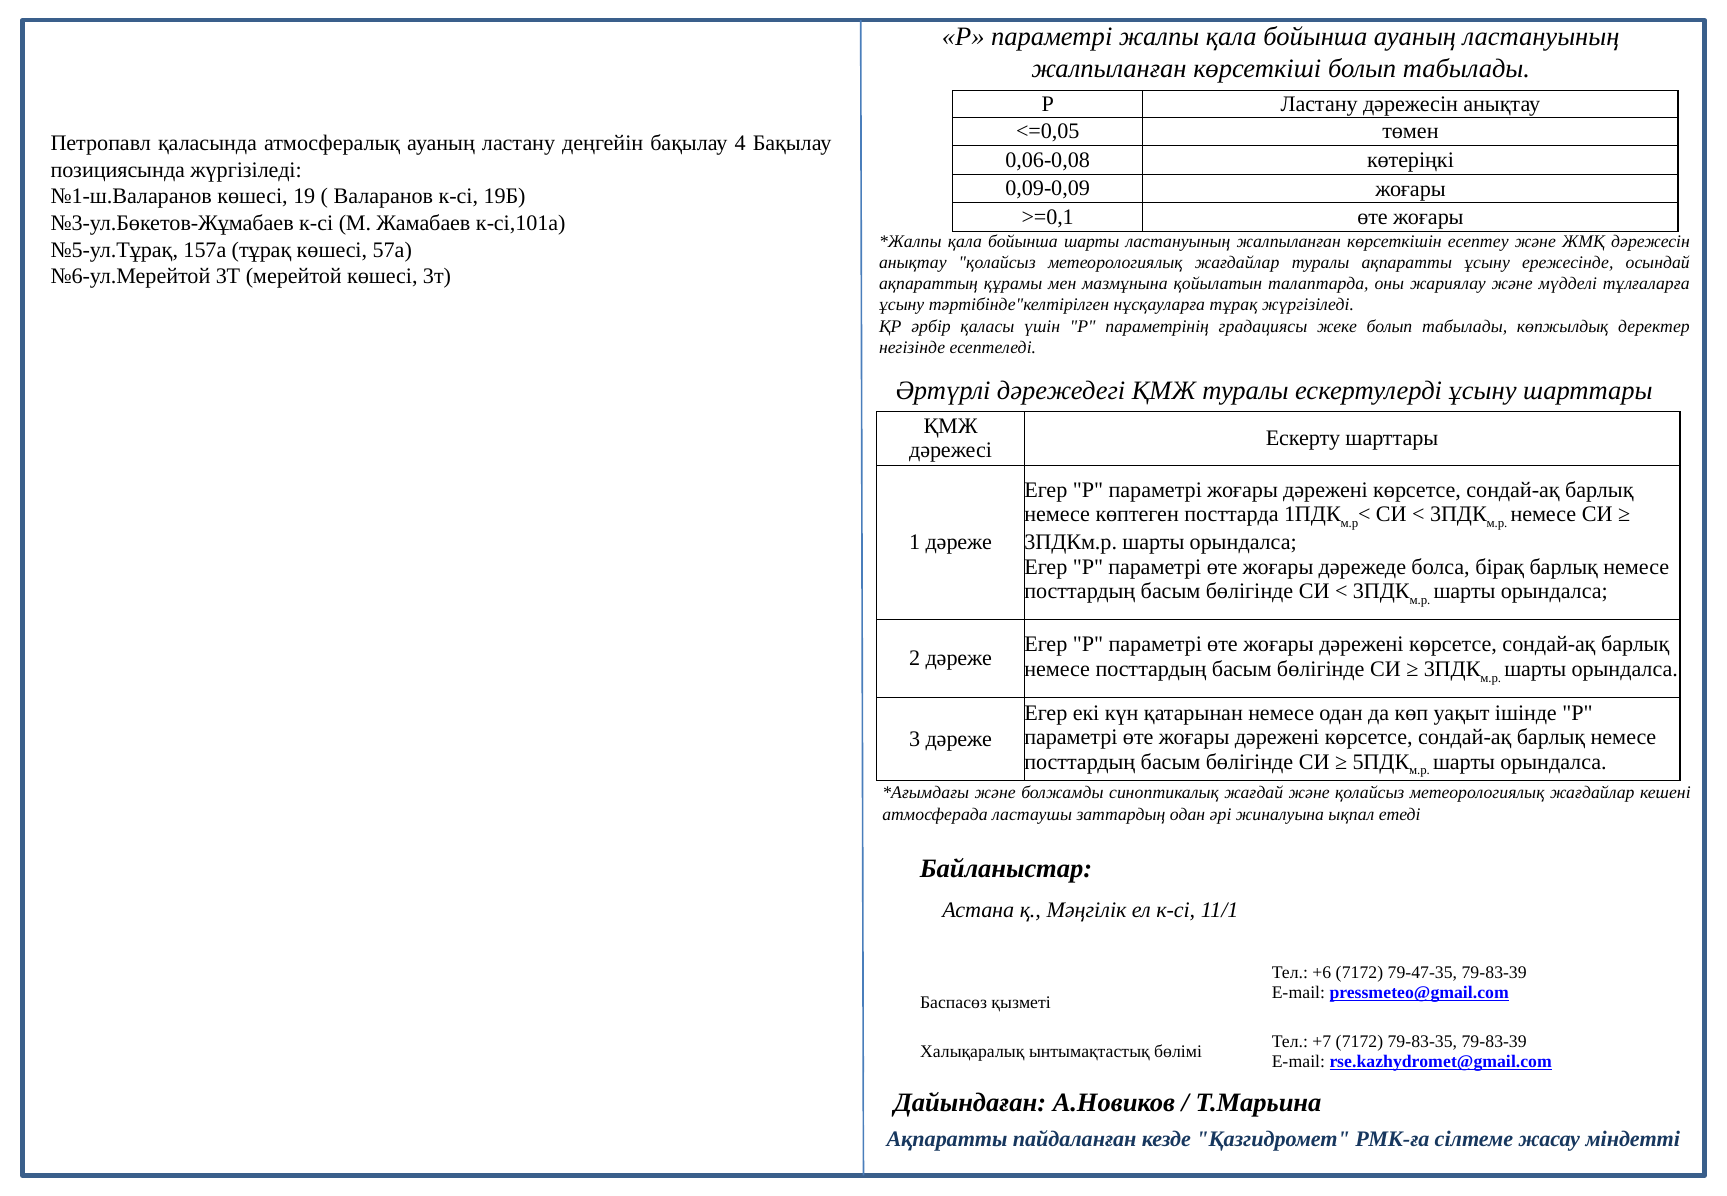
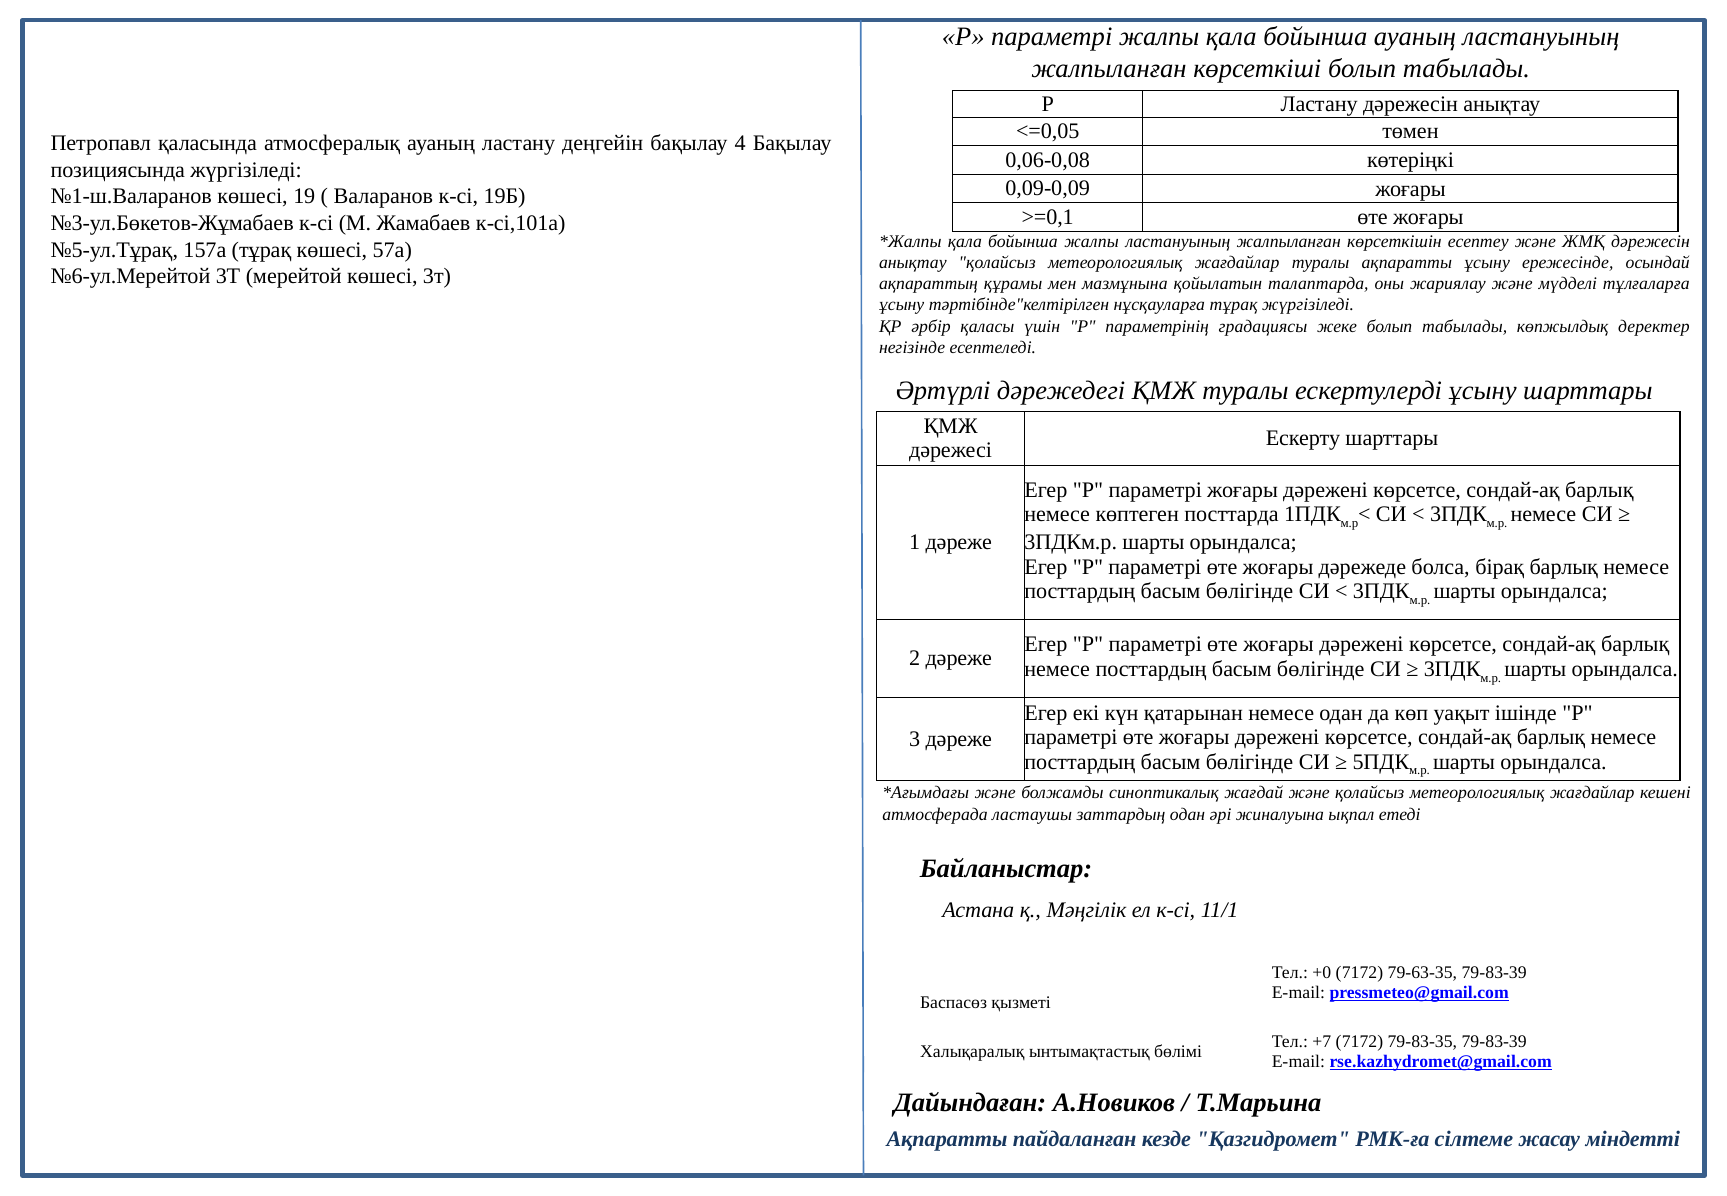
бойынша шарты: шарты -> жалпы
+6: +6 -> +0
79-47-35: 79-47-35 -> 79-63-35
